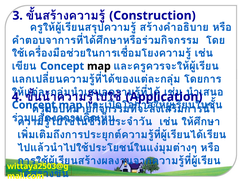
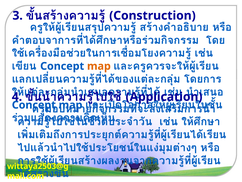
map at (99, 66) colour: black -> orange
